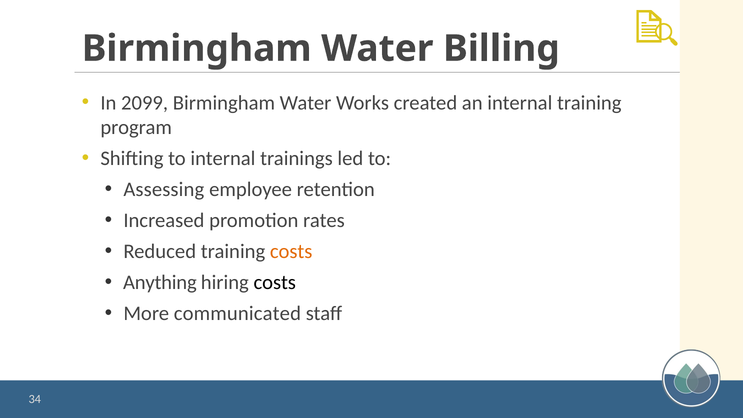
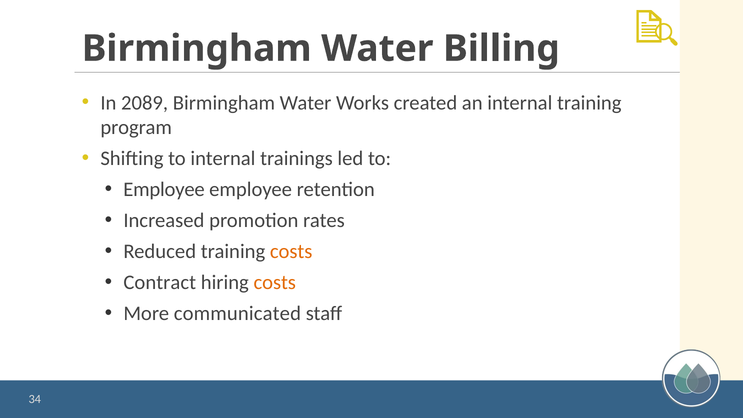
2099: 2099 -> 2089
Assessing at (164, 189): Assessing -> Employee
Anything: Anything -> Contract
costs at (275, 282) colour: black -> orange
